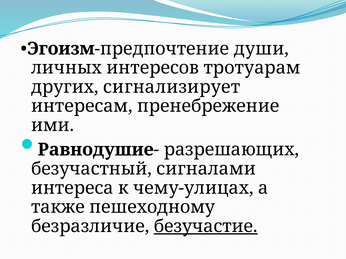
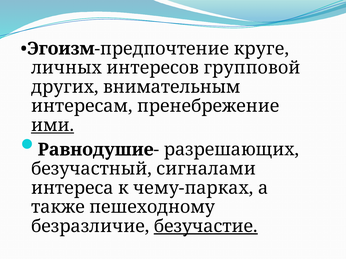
души: души -> круге
тротуарам: тротуарам -> групповой
сигнализирует: сигнализирует -> внимательным
ими underline: none -> present
чему-улицах: чему-улицах -> чему-парках
